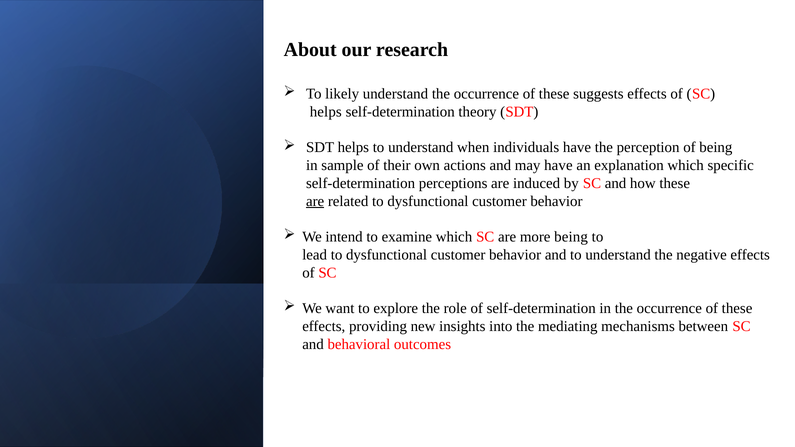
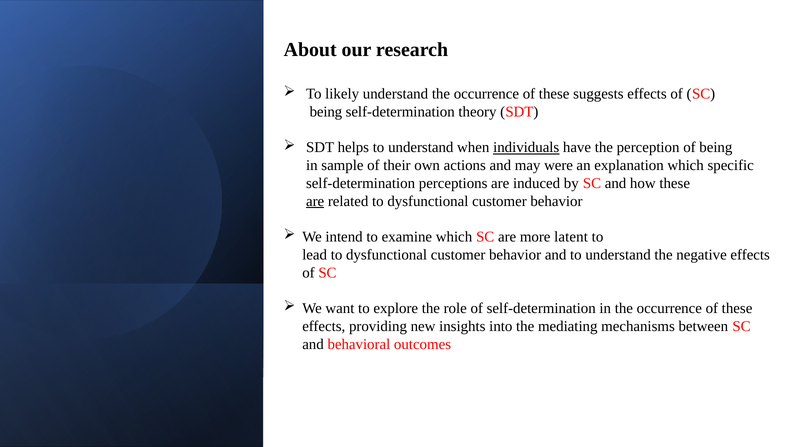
helps at (326, 112): helps -> being
individuals underline: none -> present
may have: have -> were
more being: being -> latent
